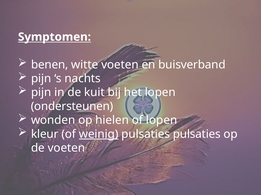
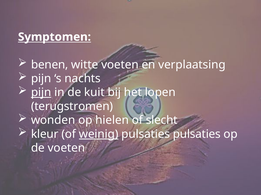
buisverband: buisverband -> verplaatsing
pijn at (41, 93) underline: none -> present
ondersteunen: ondersteunen -> terugstromen
of lopen: lopen -> slecht
